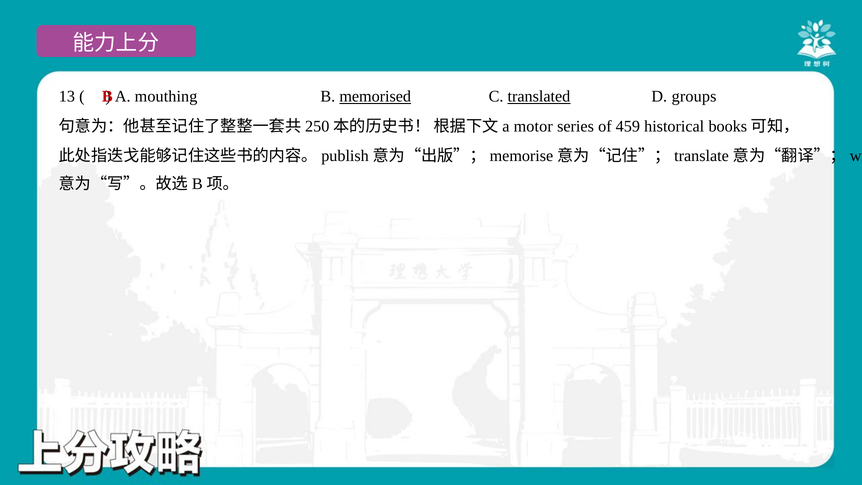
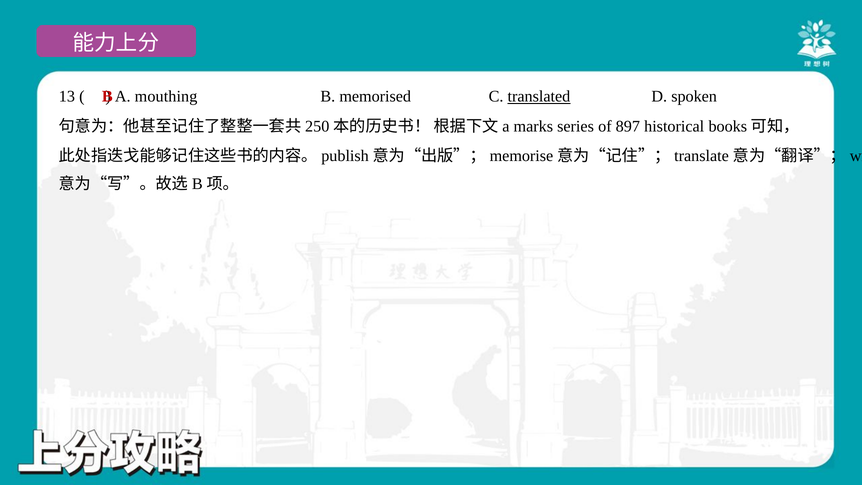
memorised underline: present -> none
groups: groups -> spoken
motor: motor -> marks
459: 459 -> 897
